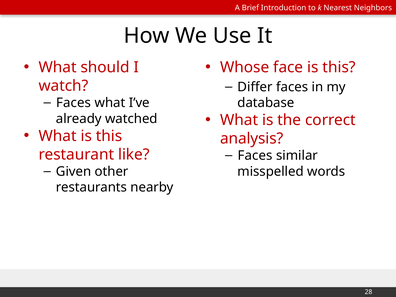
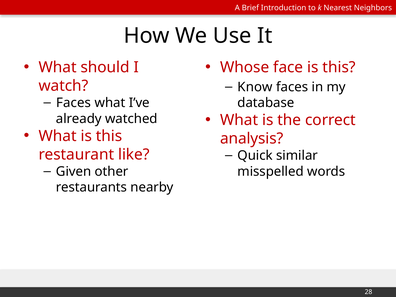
Differ: Differ -> Know
Faces at (255, 156): Faces -> Quick
